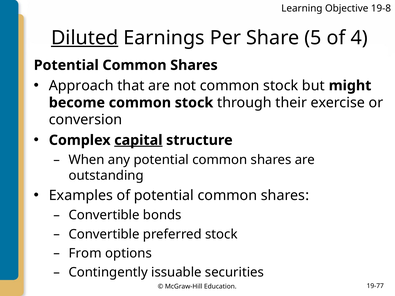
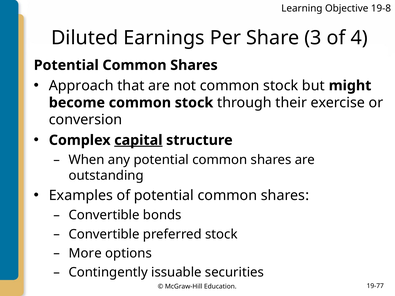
Diluted underline: present -> none
5: 5 -> 3
From: From -> More
